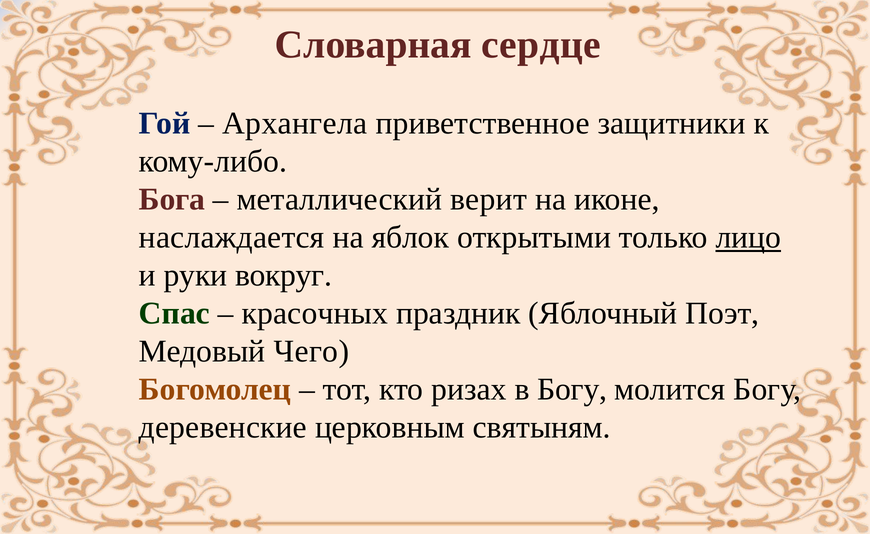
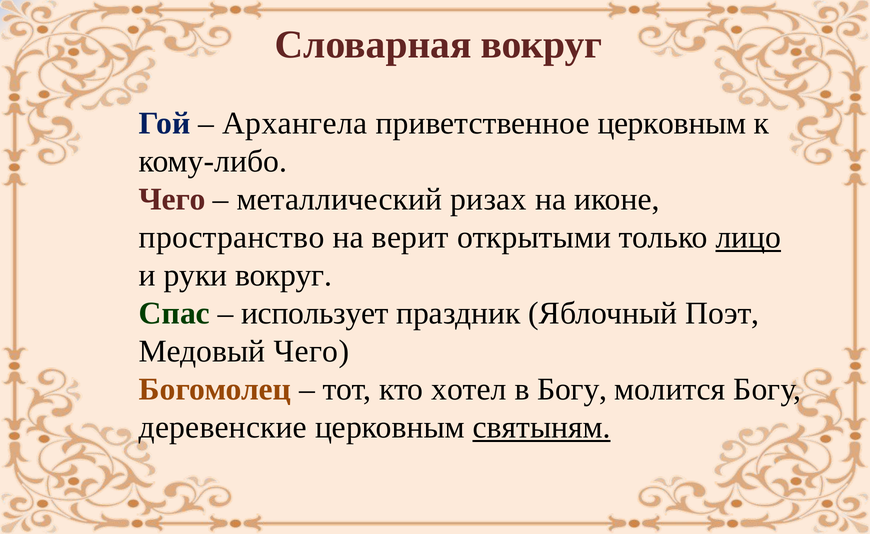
Словарная сердце: сердце -> вокруг
приветственное защитники: защитники -> церковным
Бога at (172, 200): Бога -> Чего
верит: верит -> ризах
наслаждается: наслаждается -> пространство
яблок: яблок -> верит
красочных: красочных -> использует
ризах: ризах -> хотел
святыням underline: none -> present
